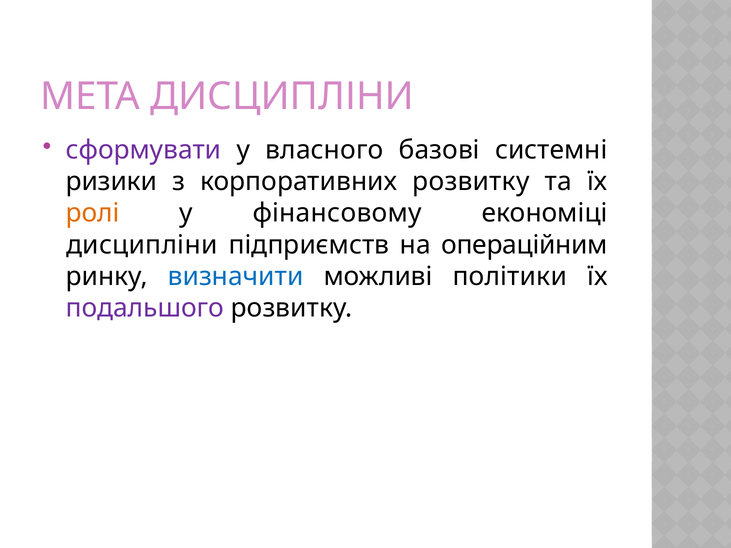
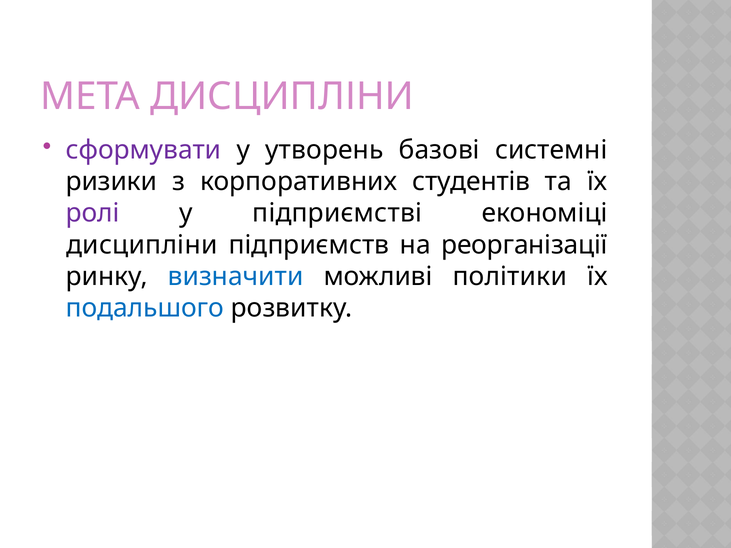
власного: власного -> утворень
корпоративних розвитку: розвитку -> студентів
ролі colour: orange -> purple
фінансовому: фінансовому -> підприємстві
операційним: операційним -> реорганізації
подальшого colour: purple -> blue
